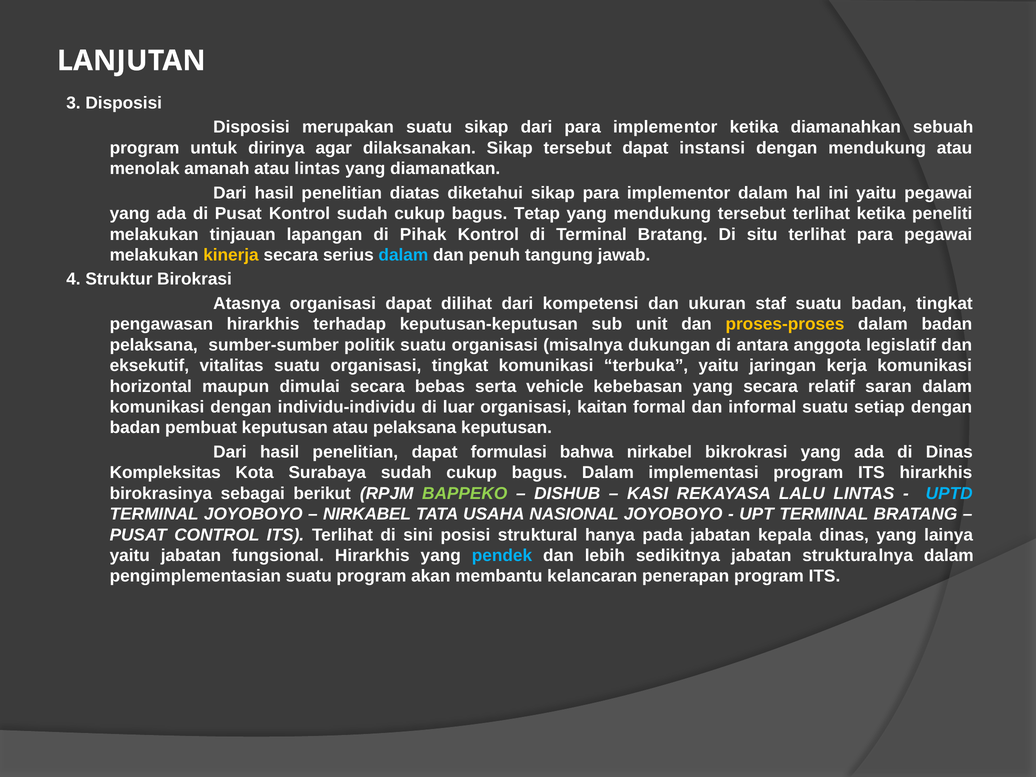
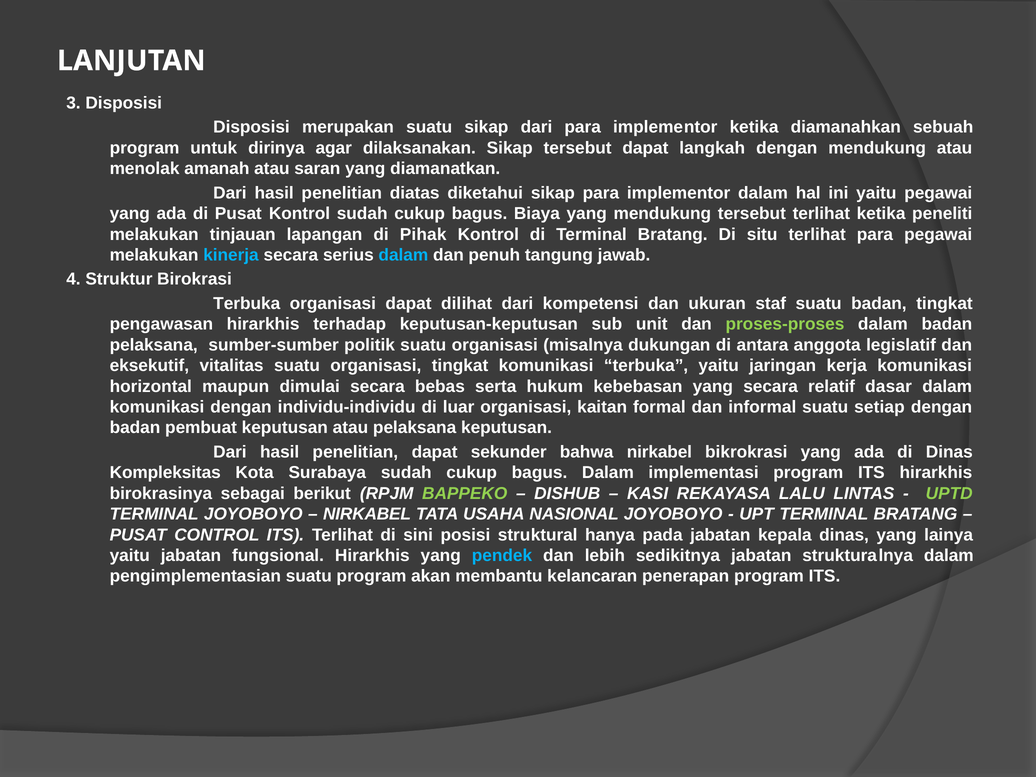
instansi: instansi -> langkah
atau lintas: lintas -> saran
Tetap: Tetap -> Biaya
kinerja colour: yellow -> light blue
Atasnya at (247, 303): Atasnya -> Terbuka
proses-proses colour: yellow -> light green
vehicle: vehicle -> hukum
saran: saran -> dasar
formulasi: formulasi -> sekunder
UPTD colour: light blue -> light green
